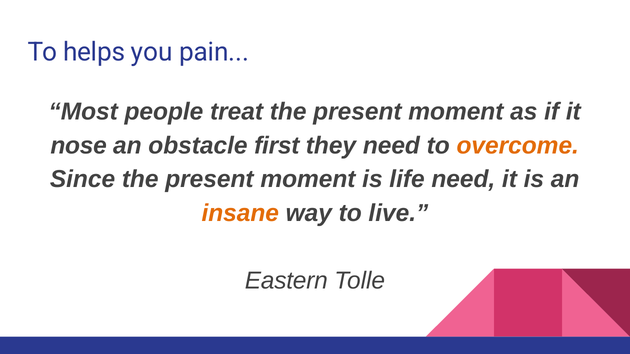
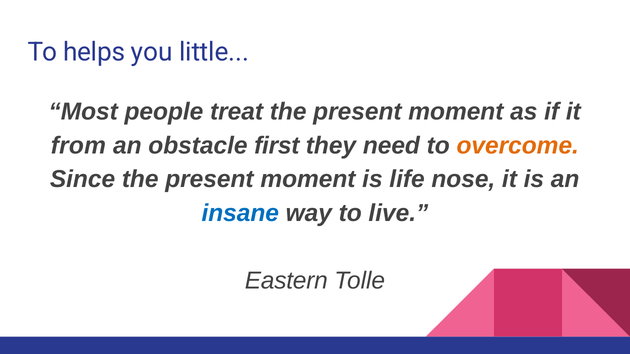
pain: pain -> little
nose: nose -> from
life need: need -> nose
insane colour: orange -> blue
